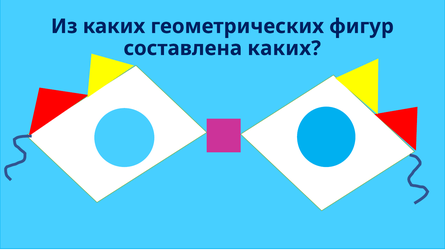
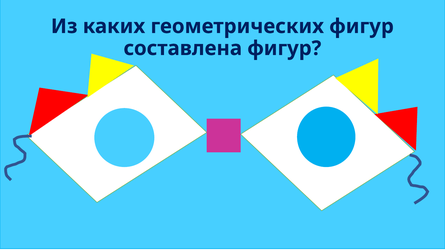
составлена каких: каких -> фигур
